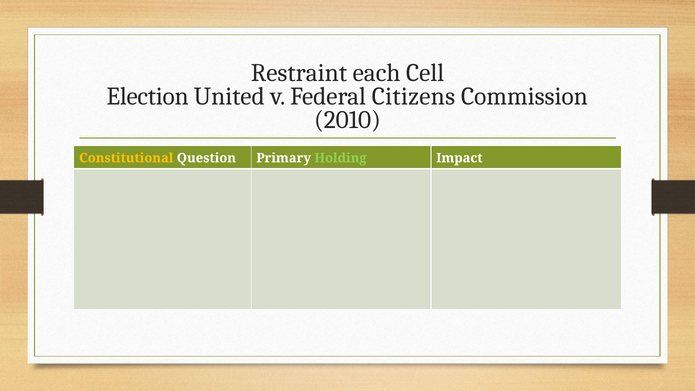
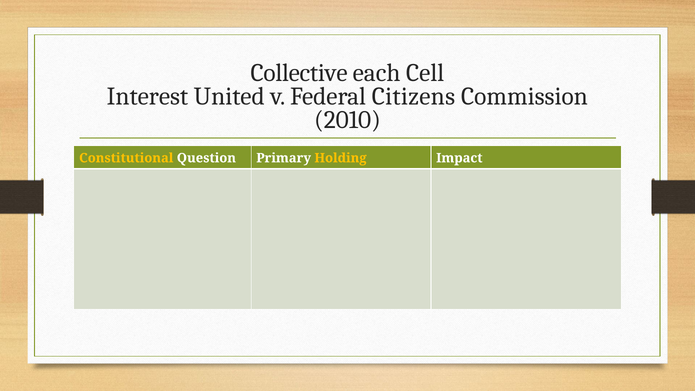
Restraint: Restraint -> Collective
Election: Election -> Interest
Holding colour: light green -> yellow
